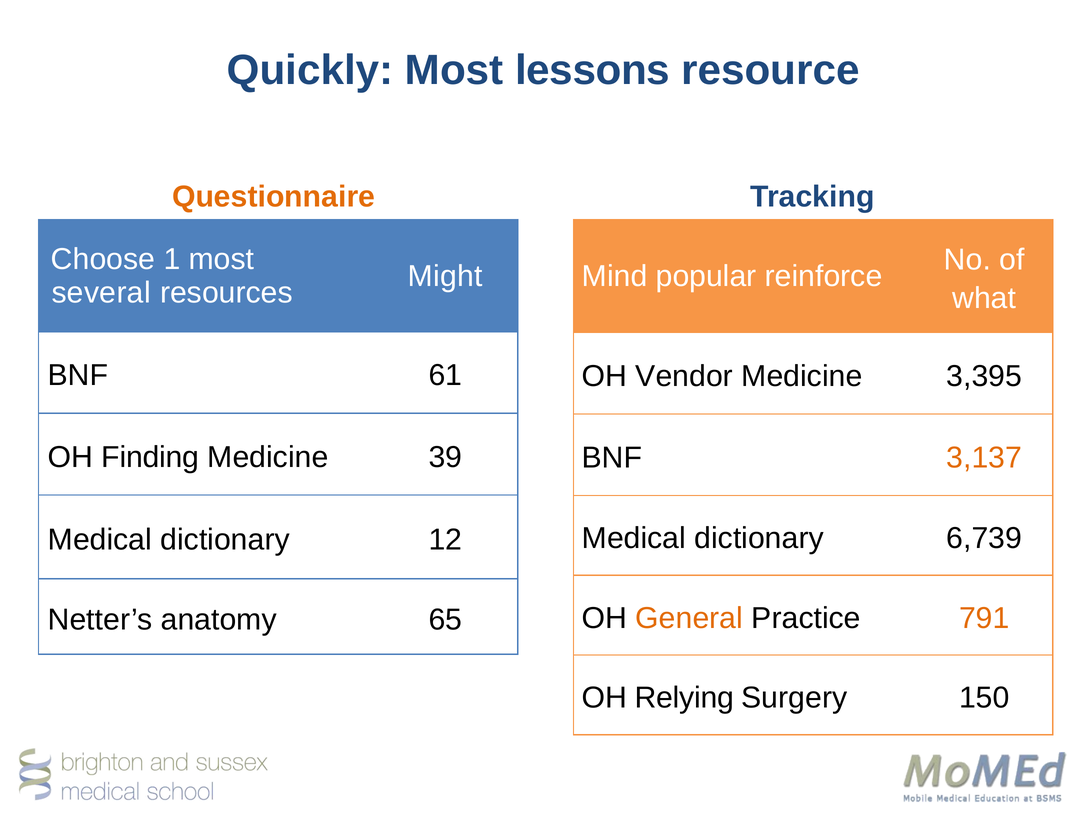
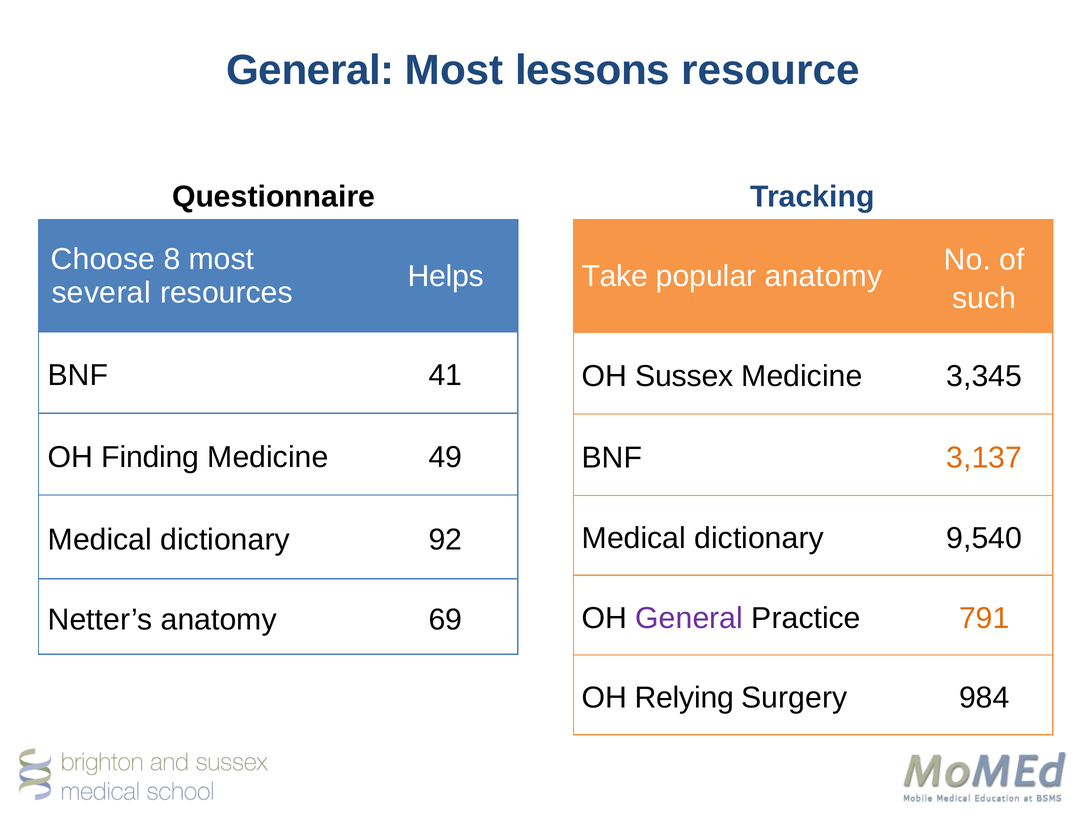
Quickly at (310, 70): Quickly -> General
Questionnaire colour: orange -> black
1: 1 -> 8
Might: Might -> Helps
Mind: Mind -> Take
popular reinforce: reinforce -> anatomy
what: what -> such
61: 61 -> 41
Vendor: Vendor -> Sussex
3,395: 3,395 -> 3,345
39: 39 -> 49
6,739: 6,739 -> 9,540
12: 12 -> 92
General at (689, 618) colour: orange -> purple
65: 65 -> 69
150: 150 -> 984
